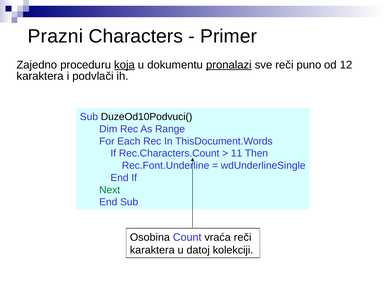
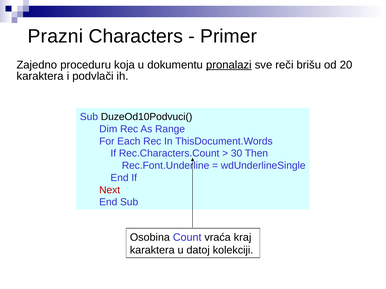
koja underline: present -> none
puno: puno -> brišu
12: 12 -> 20
11: 11 -> 30
Next colour: green -> red
vraća reči: reči -> kraj
